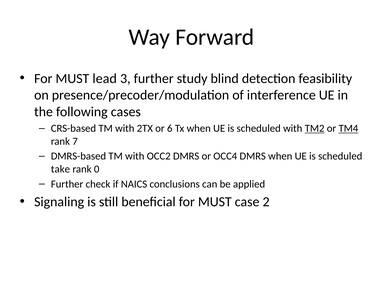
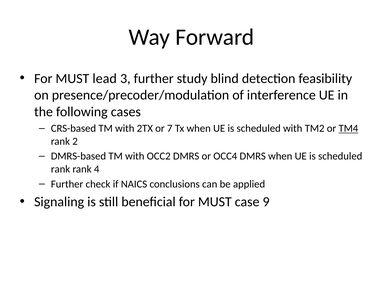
6: 6 -> 7
TM2 underline: present -> none
7: 7 -> 2
take at (60, 169): take -> rank
0: 0 -> 4
2: 2 -> 9
